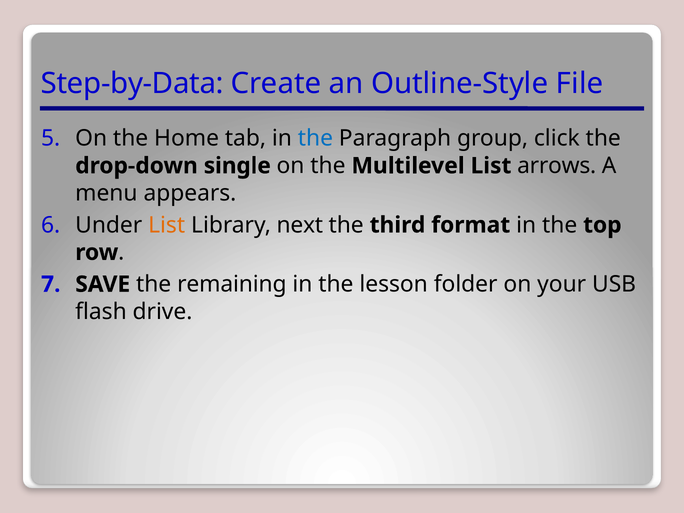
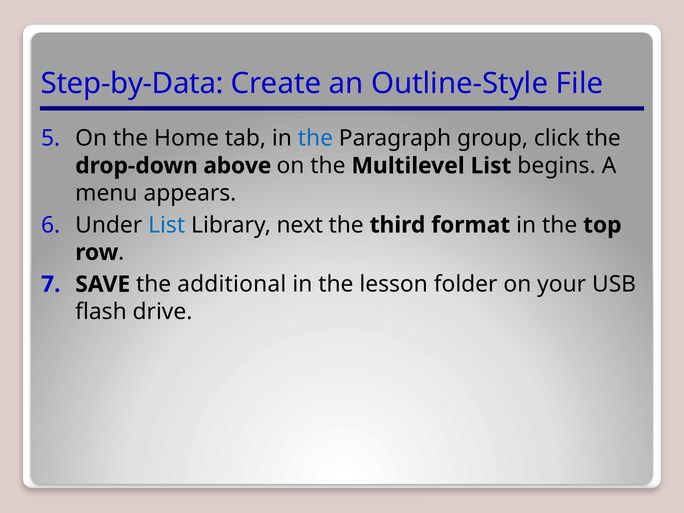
single: single -> above
arrows: arrows -> begins
List at (167, 225) colour: orange -> blue
remaining: remaining -> additional
